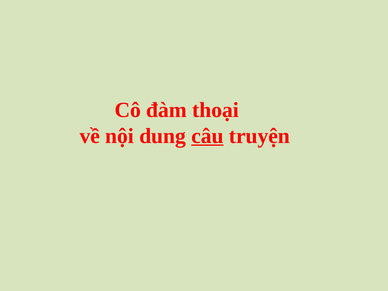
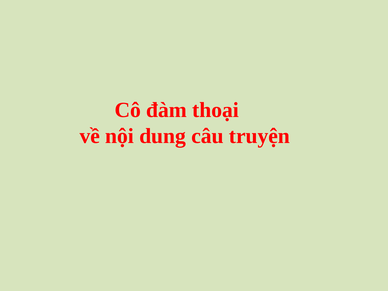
câu underline: present -> none
